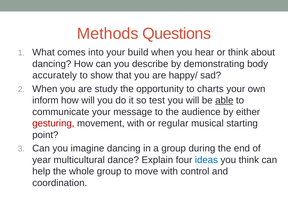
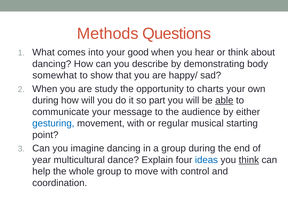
build: build -> good
accurately: accurately -> somewhat
inform at (45, 100): inform -> during
test: test -> part
gesturing colour: red -> blue
think at (249, 160) underline: none -> present
